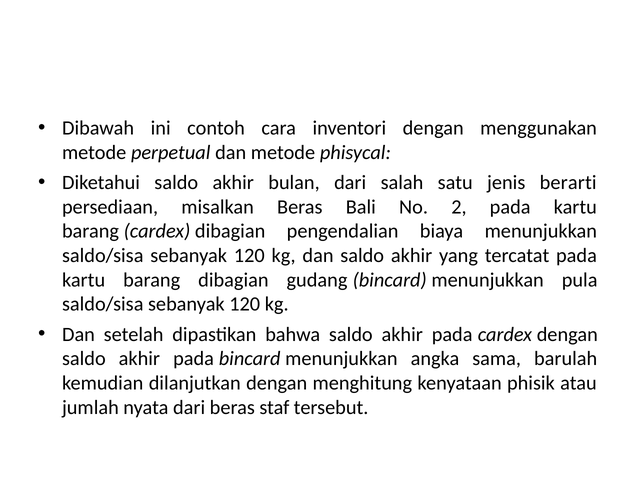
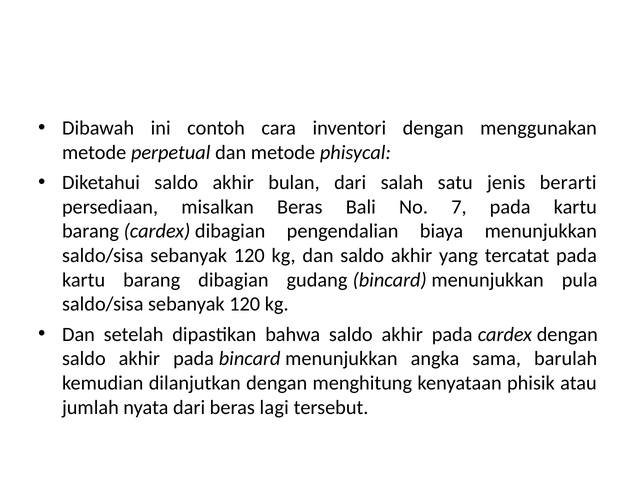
2: 2 -> 7
staf: staf -> lagi
